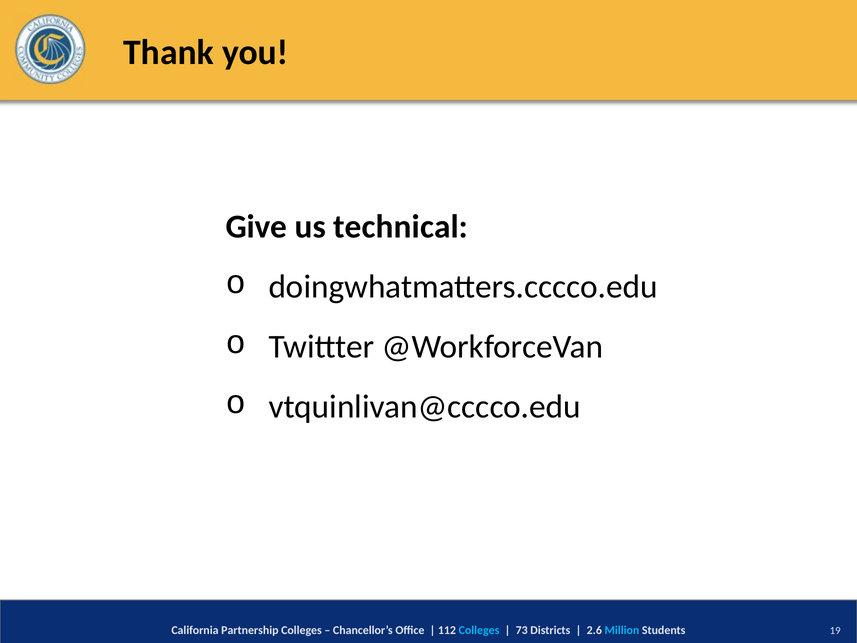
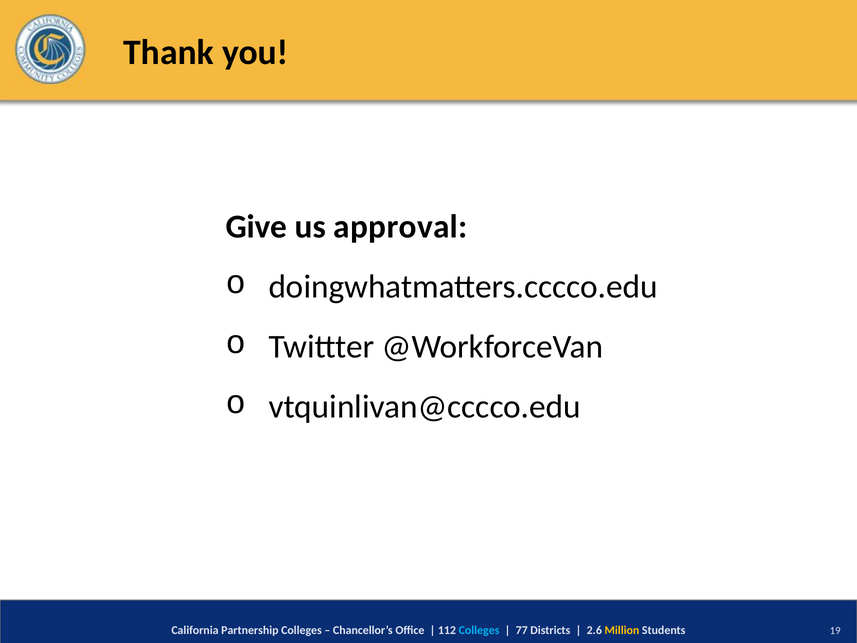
technical: technical -> approval
73: 73 -> 77
Million colour: light blue -> yellow
